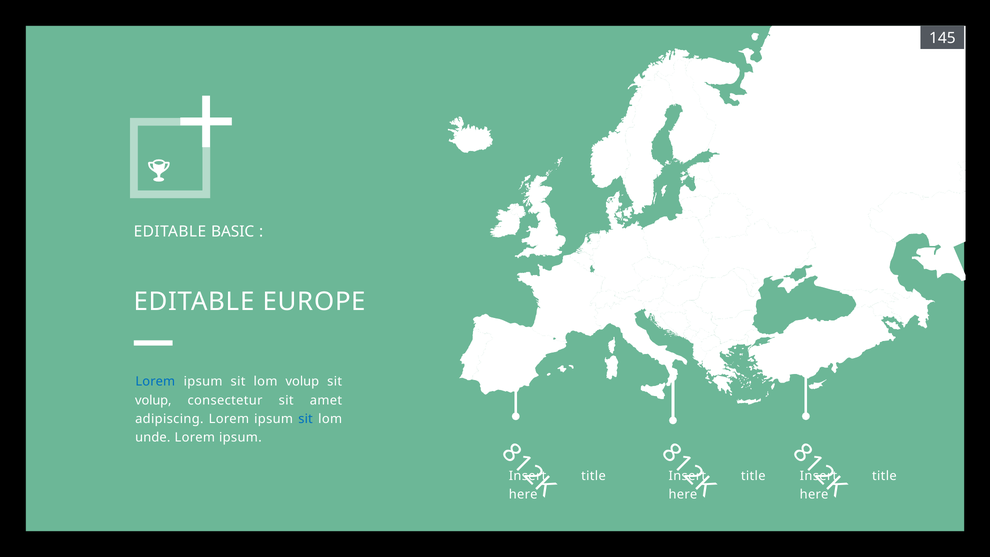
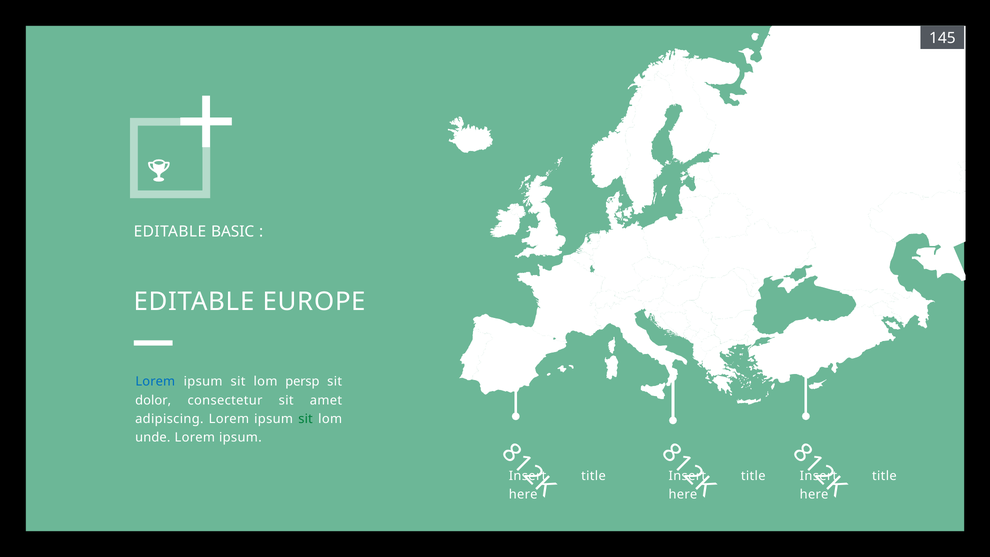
lom volup: volup -> persp
volup at (153, 400): volup -> dolor
sit at (306, 419) colour: blue -> green
